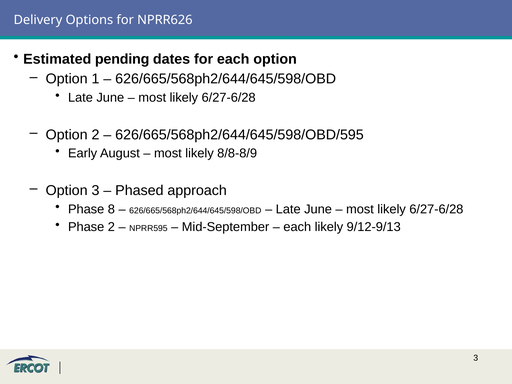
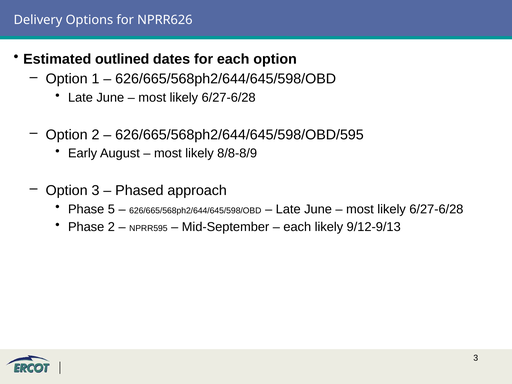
pending: pending -> outlined
8: 8 -> 5
